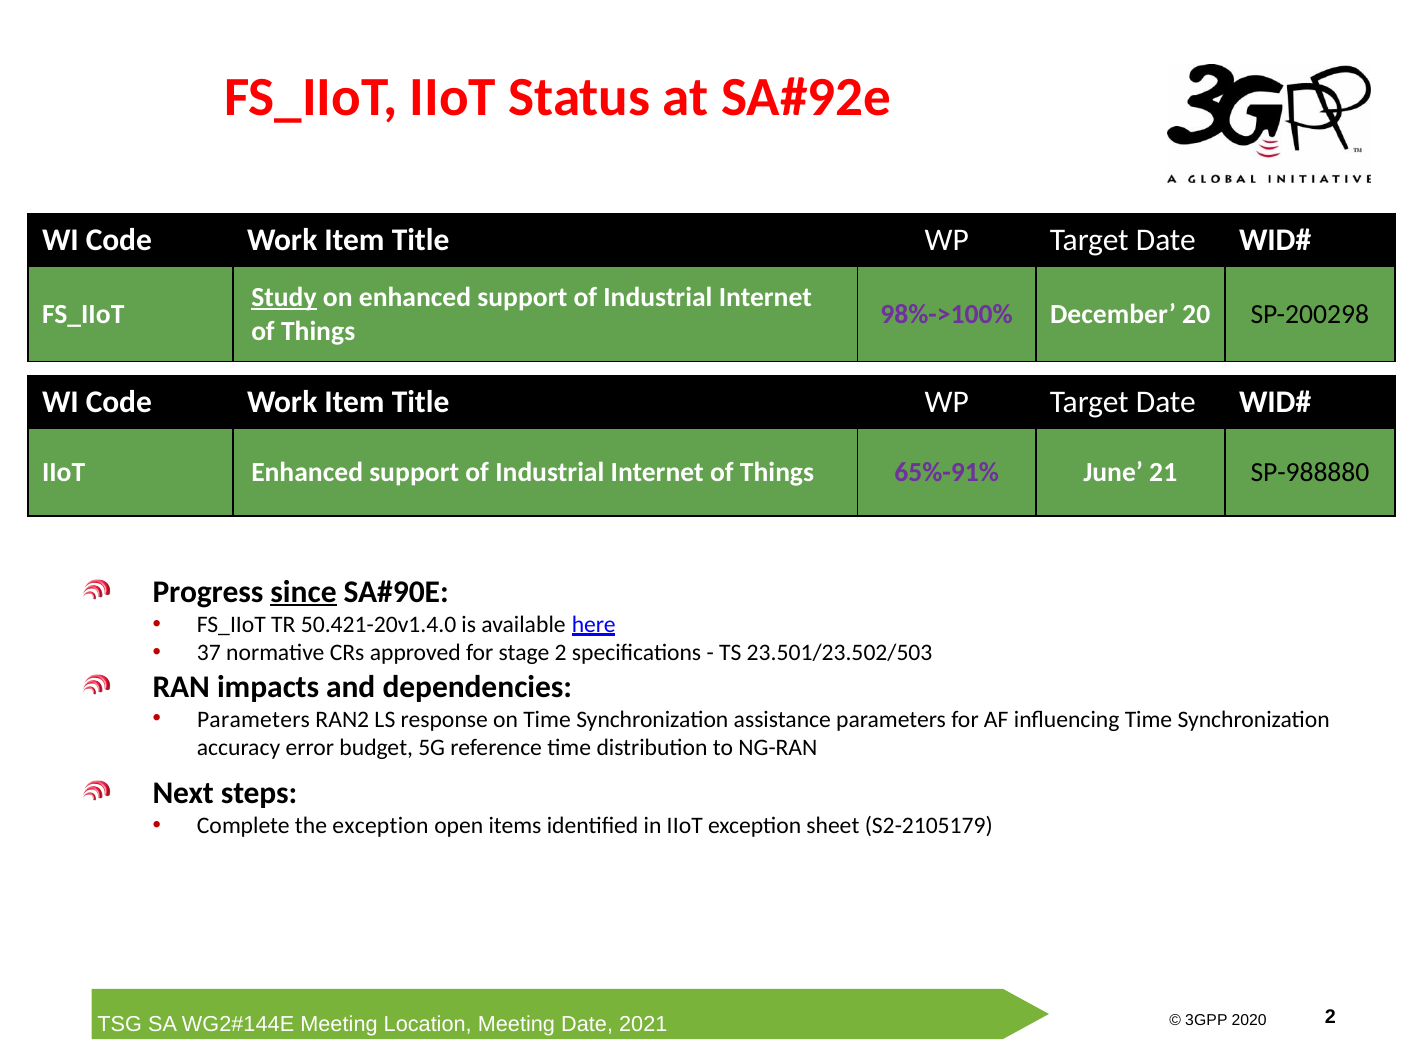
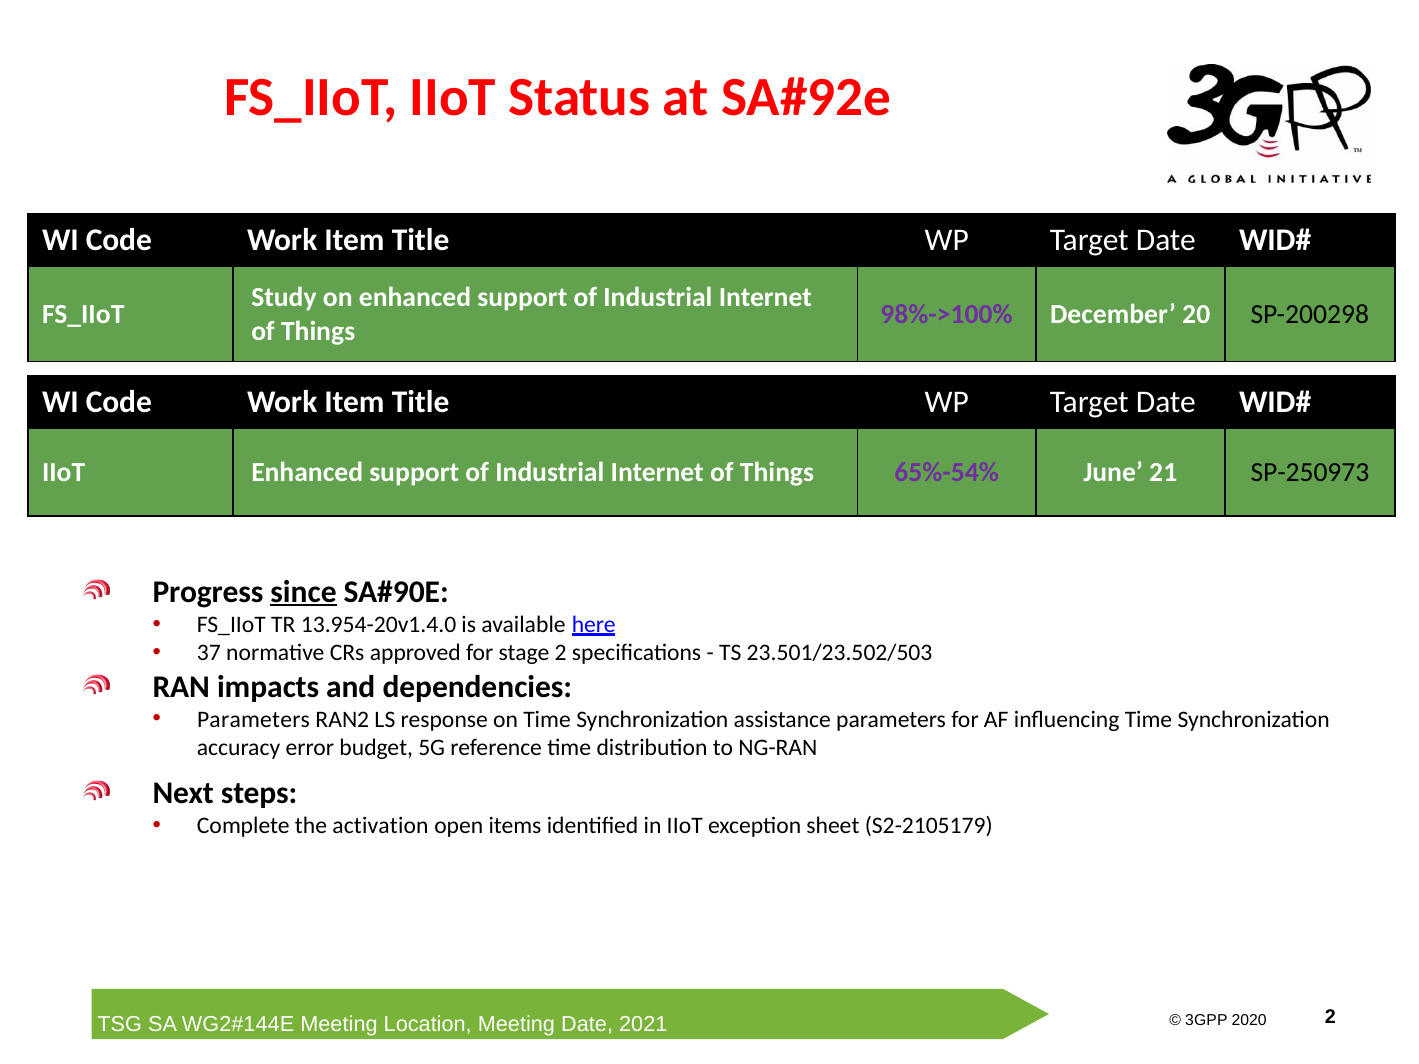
Study underline: present -> none
65%-91%: 65%-91% -> 65%-54%
SP-988880: SP-988880 -> SP-250973
50.421-20v1.4.0: 50.421-20v1.4.0 -> 13.954-20v1.4.0
the exception: exception -> activation
